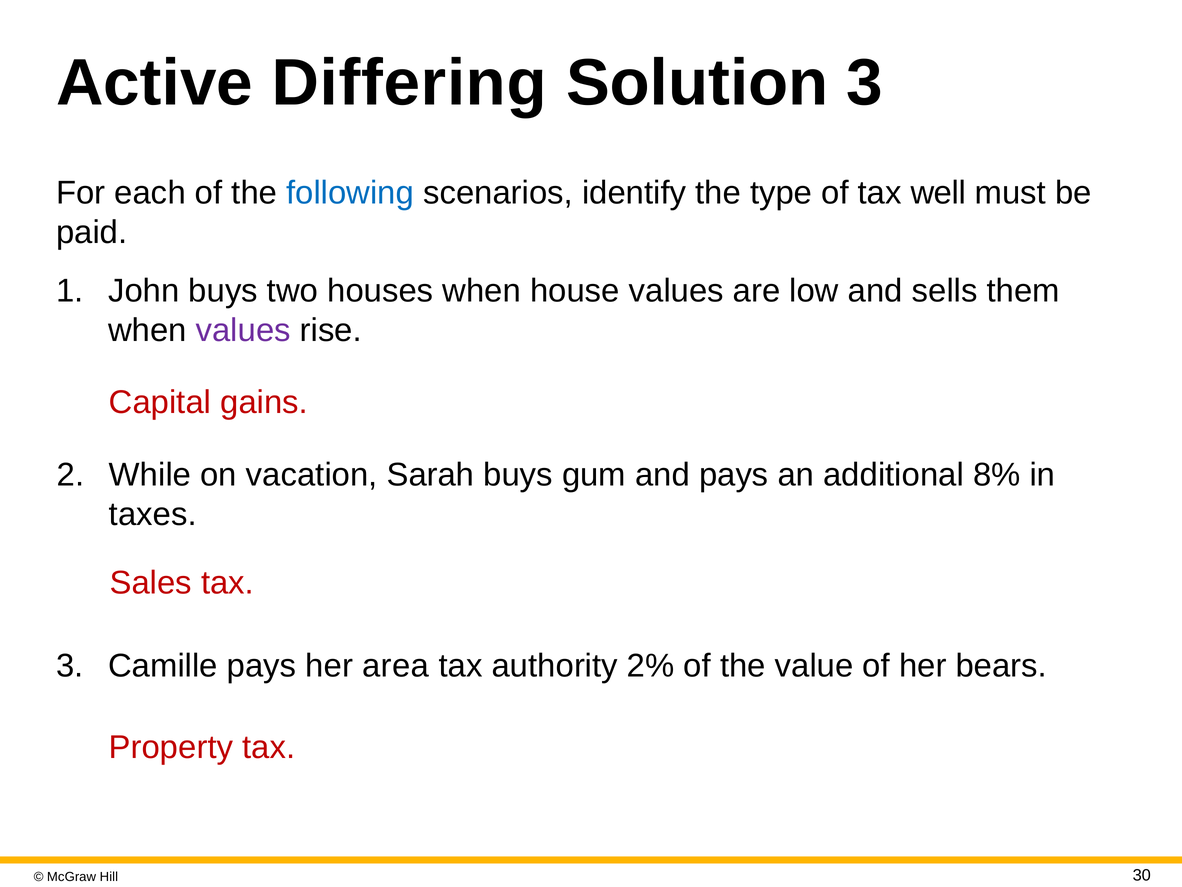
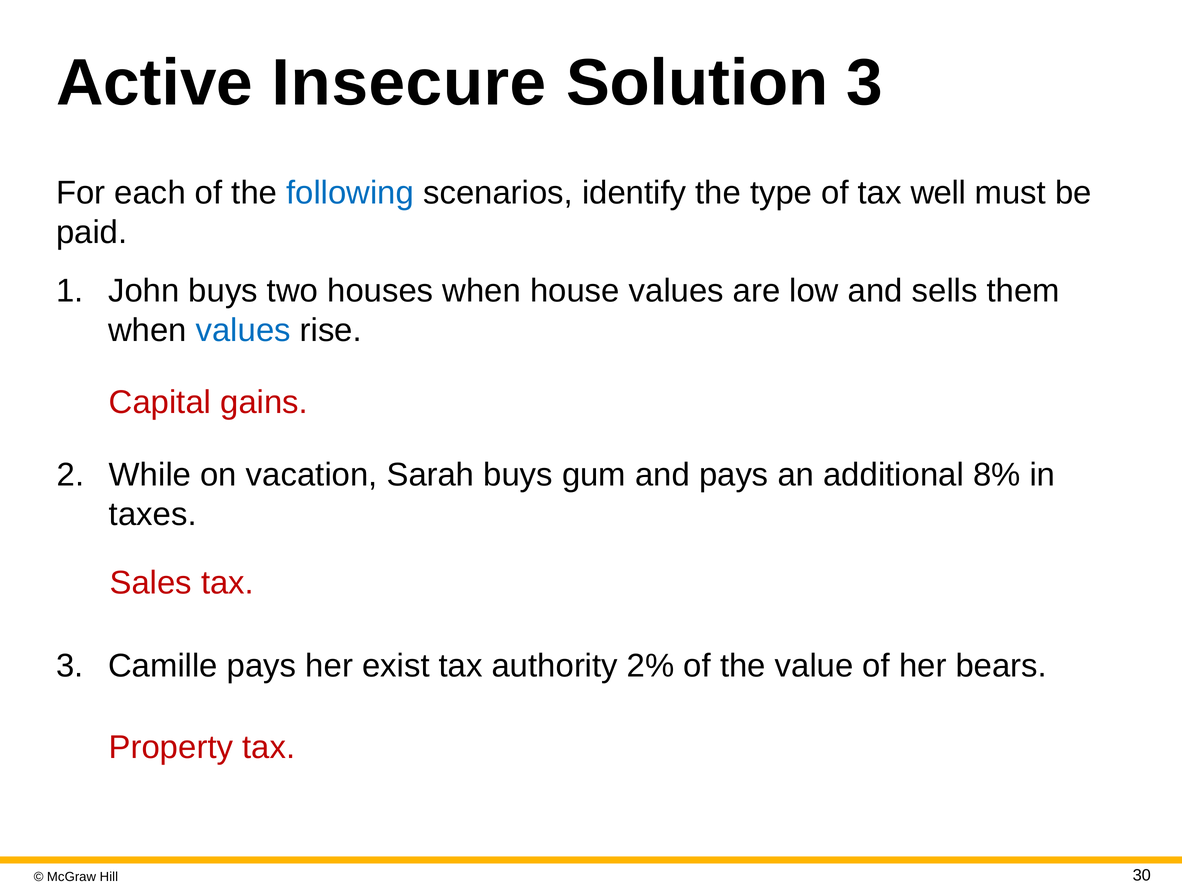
Differing: Differing -> Insecure
values at (243, 330) colour: purple -> blue
area: area -> exist
